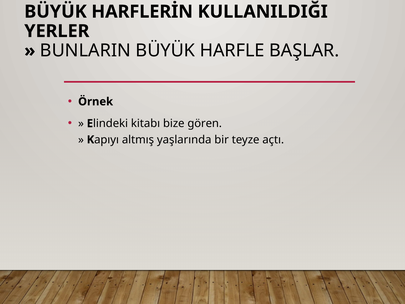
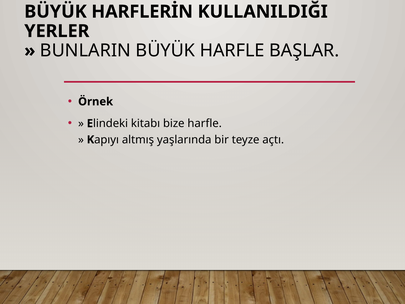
bize gören: gören -> harfle
